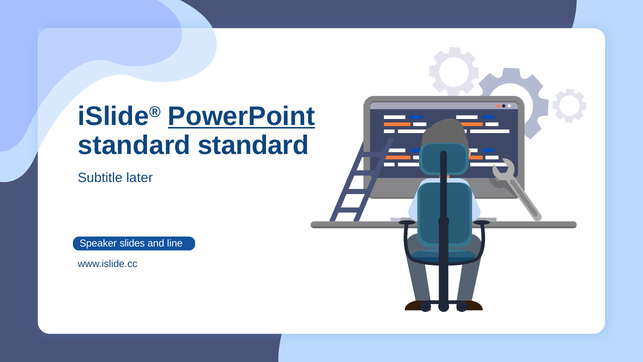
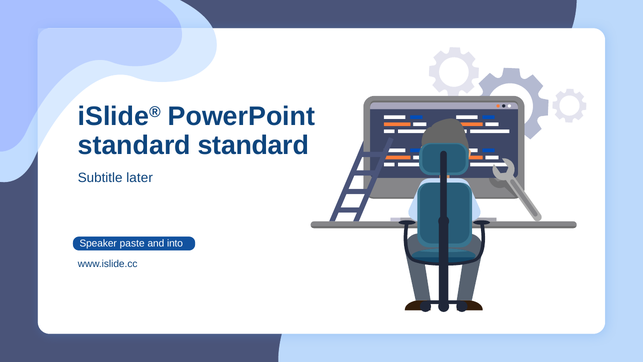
PowerPoint underline: present -> none
slides: slides -> paste
line: line -> into
